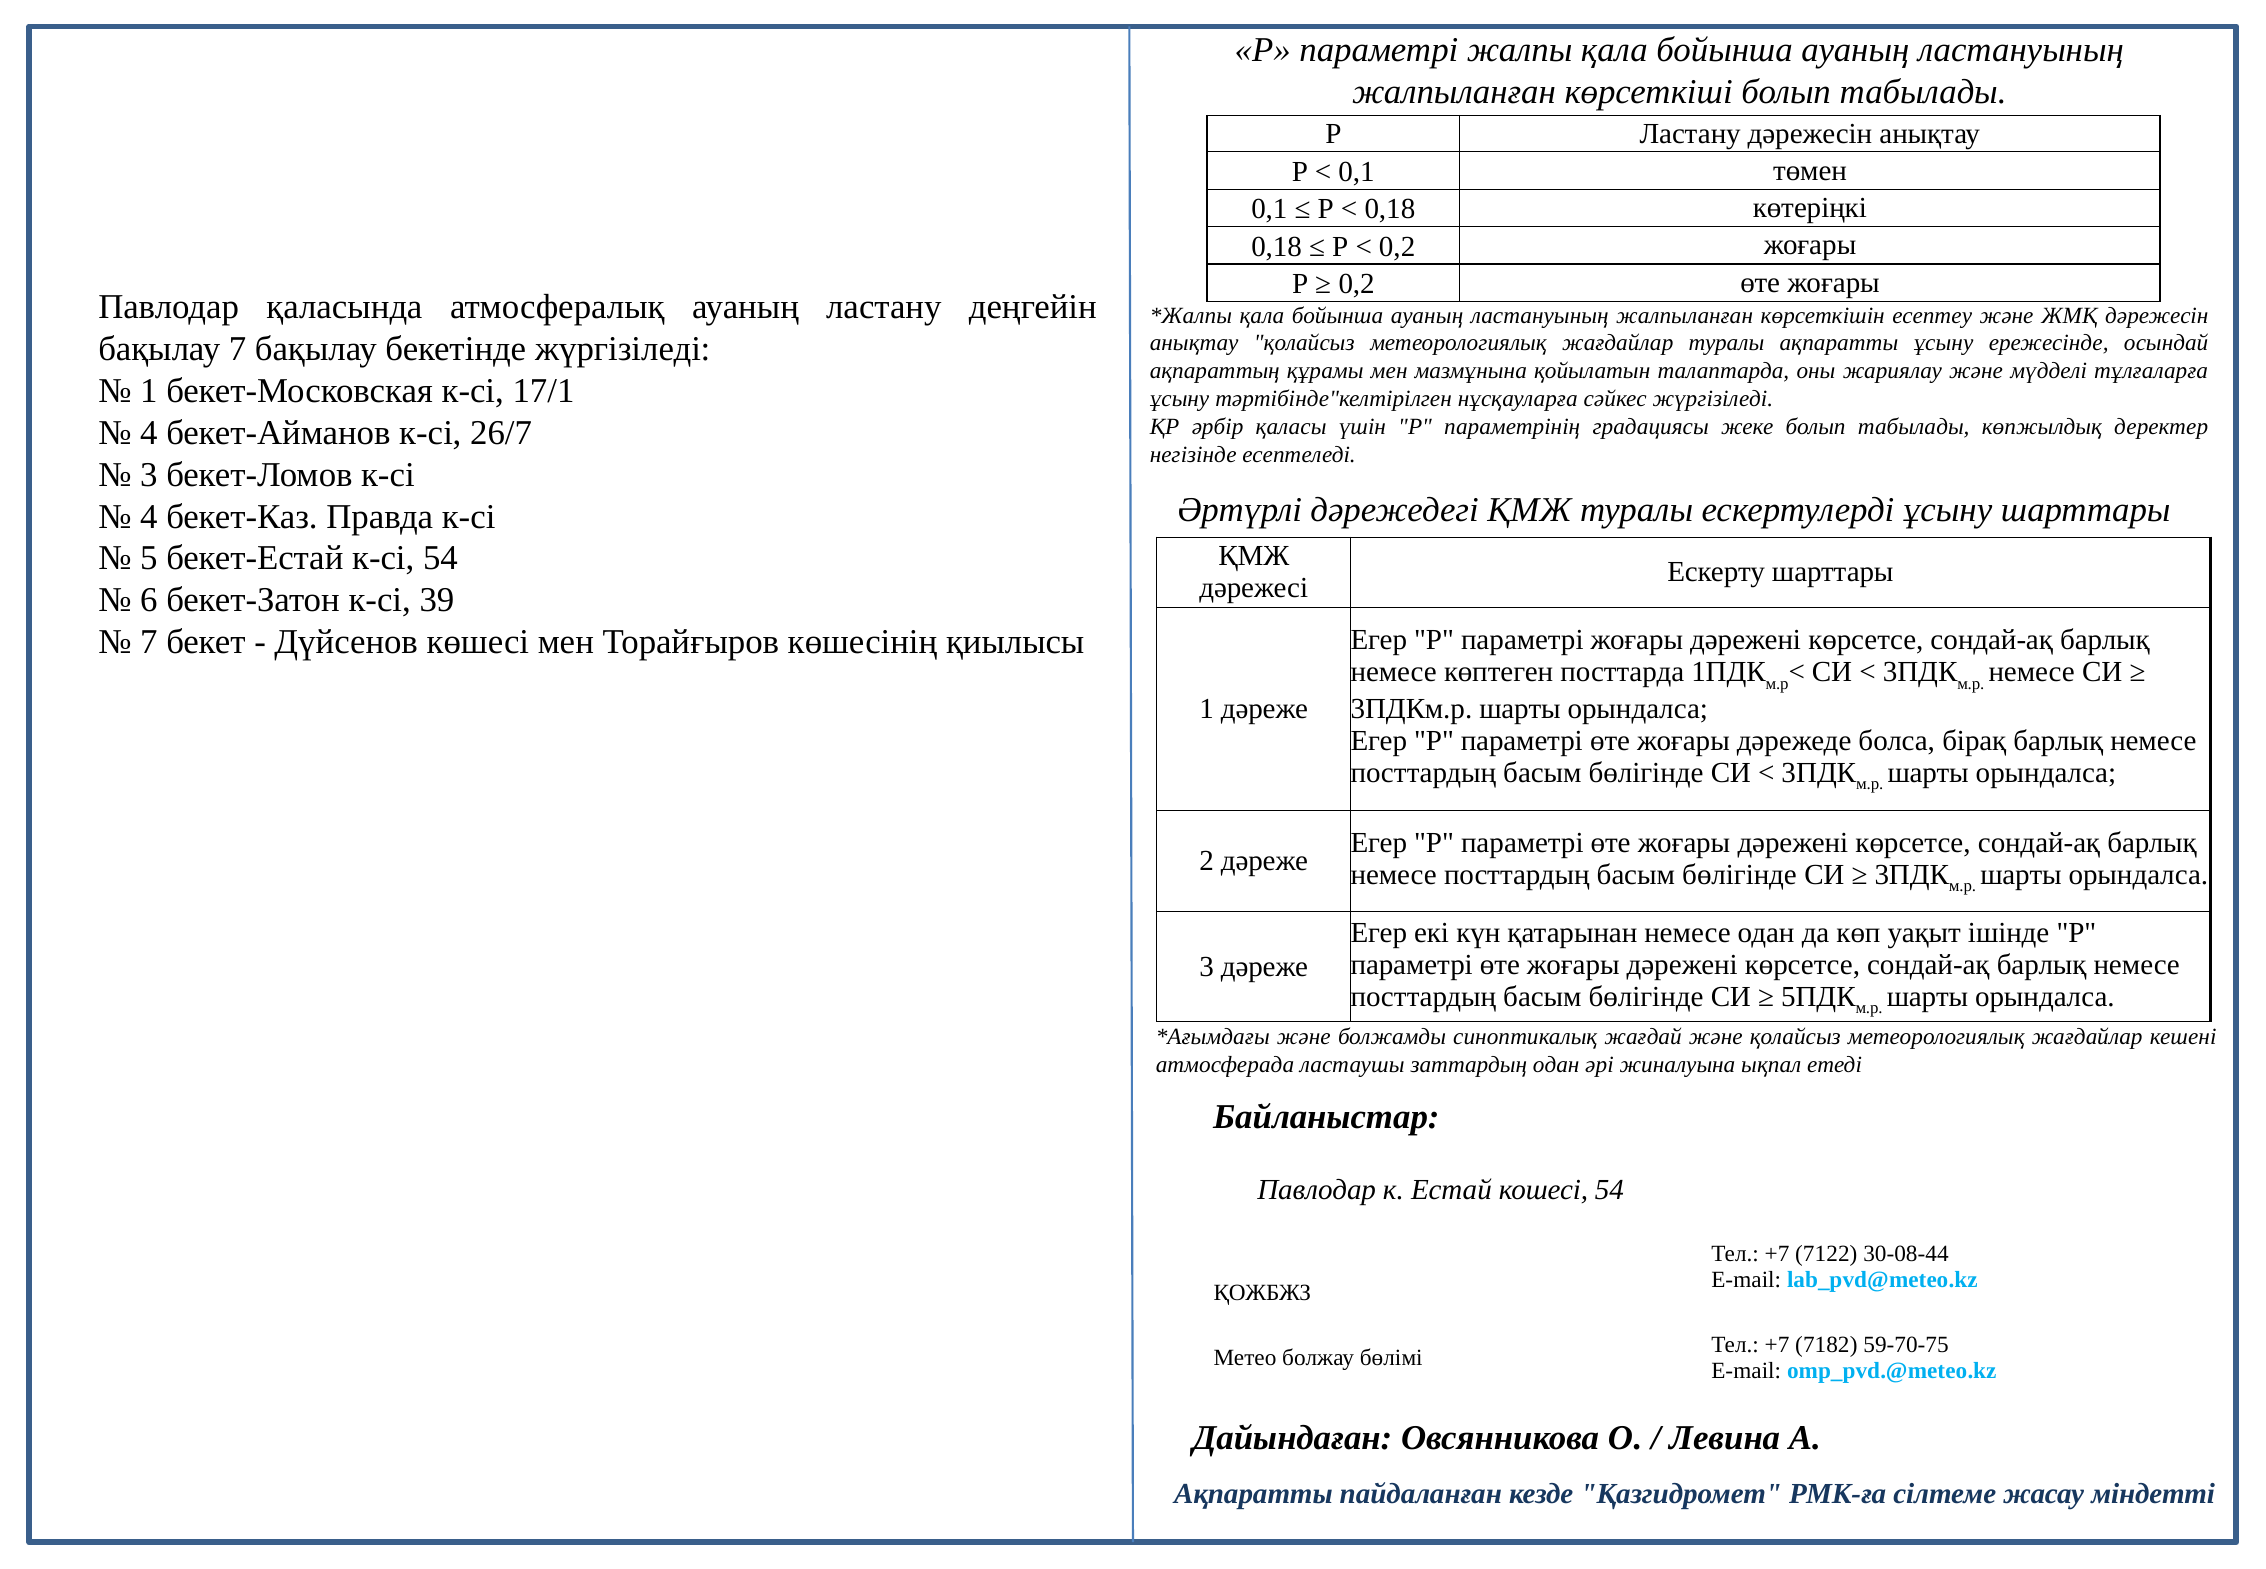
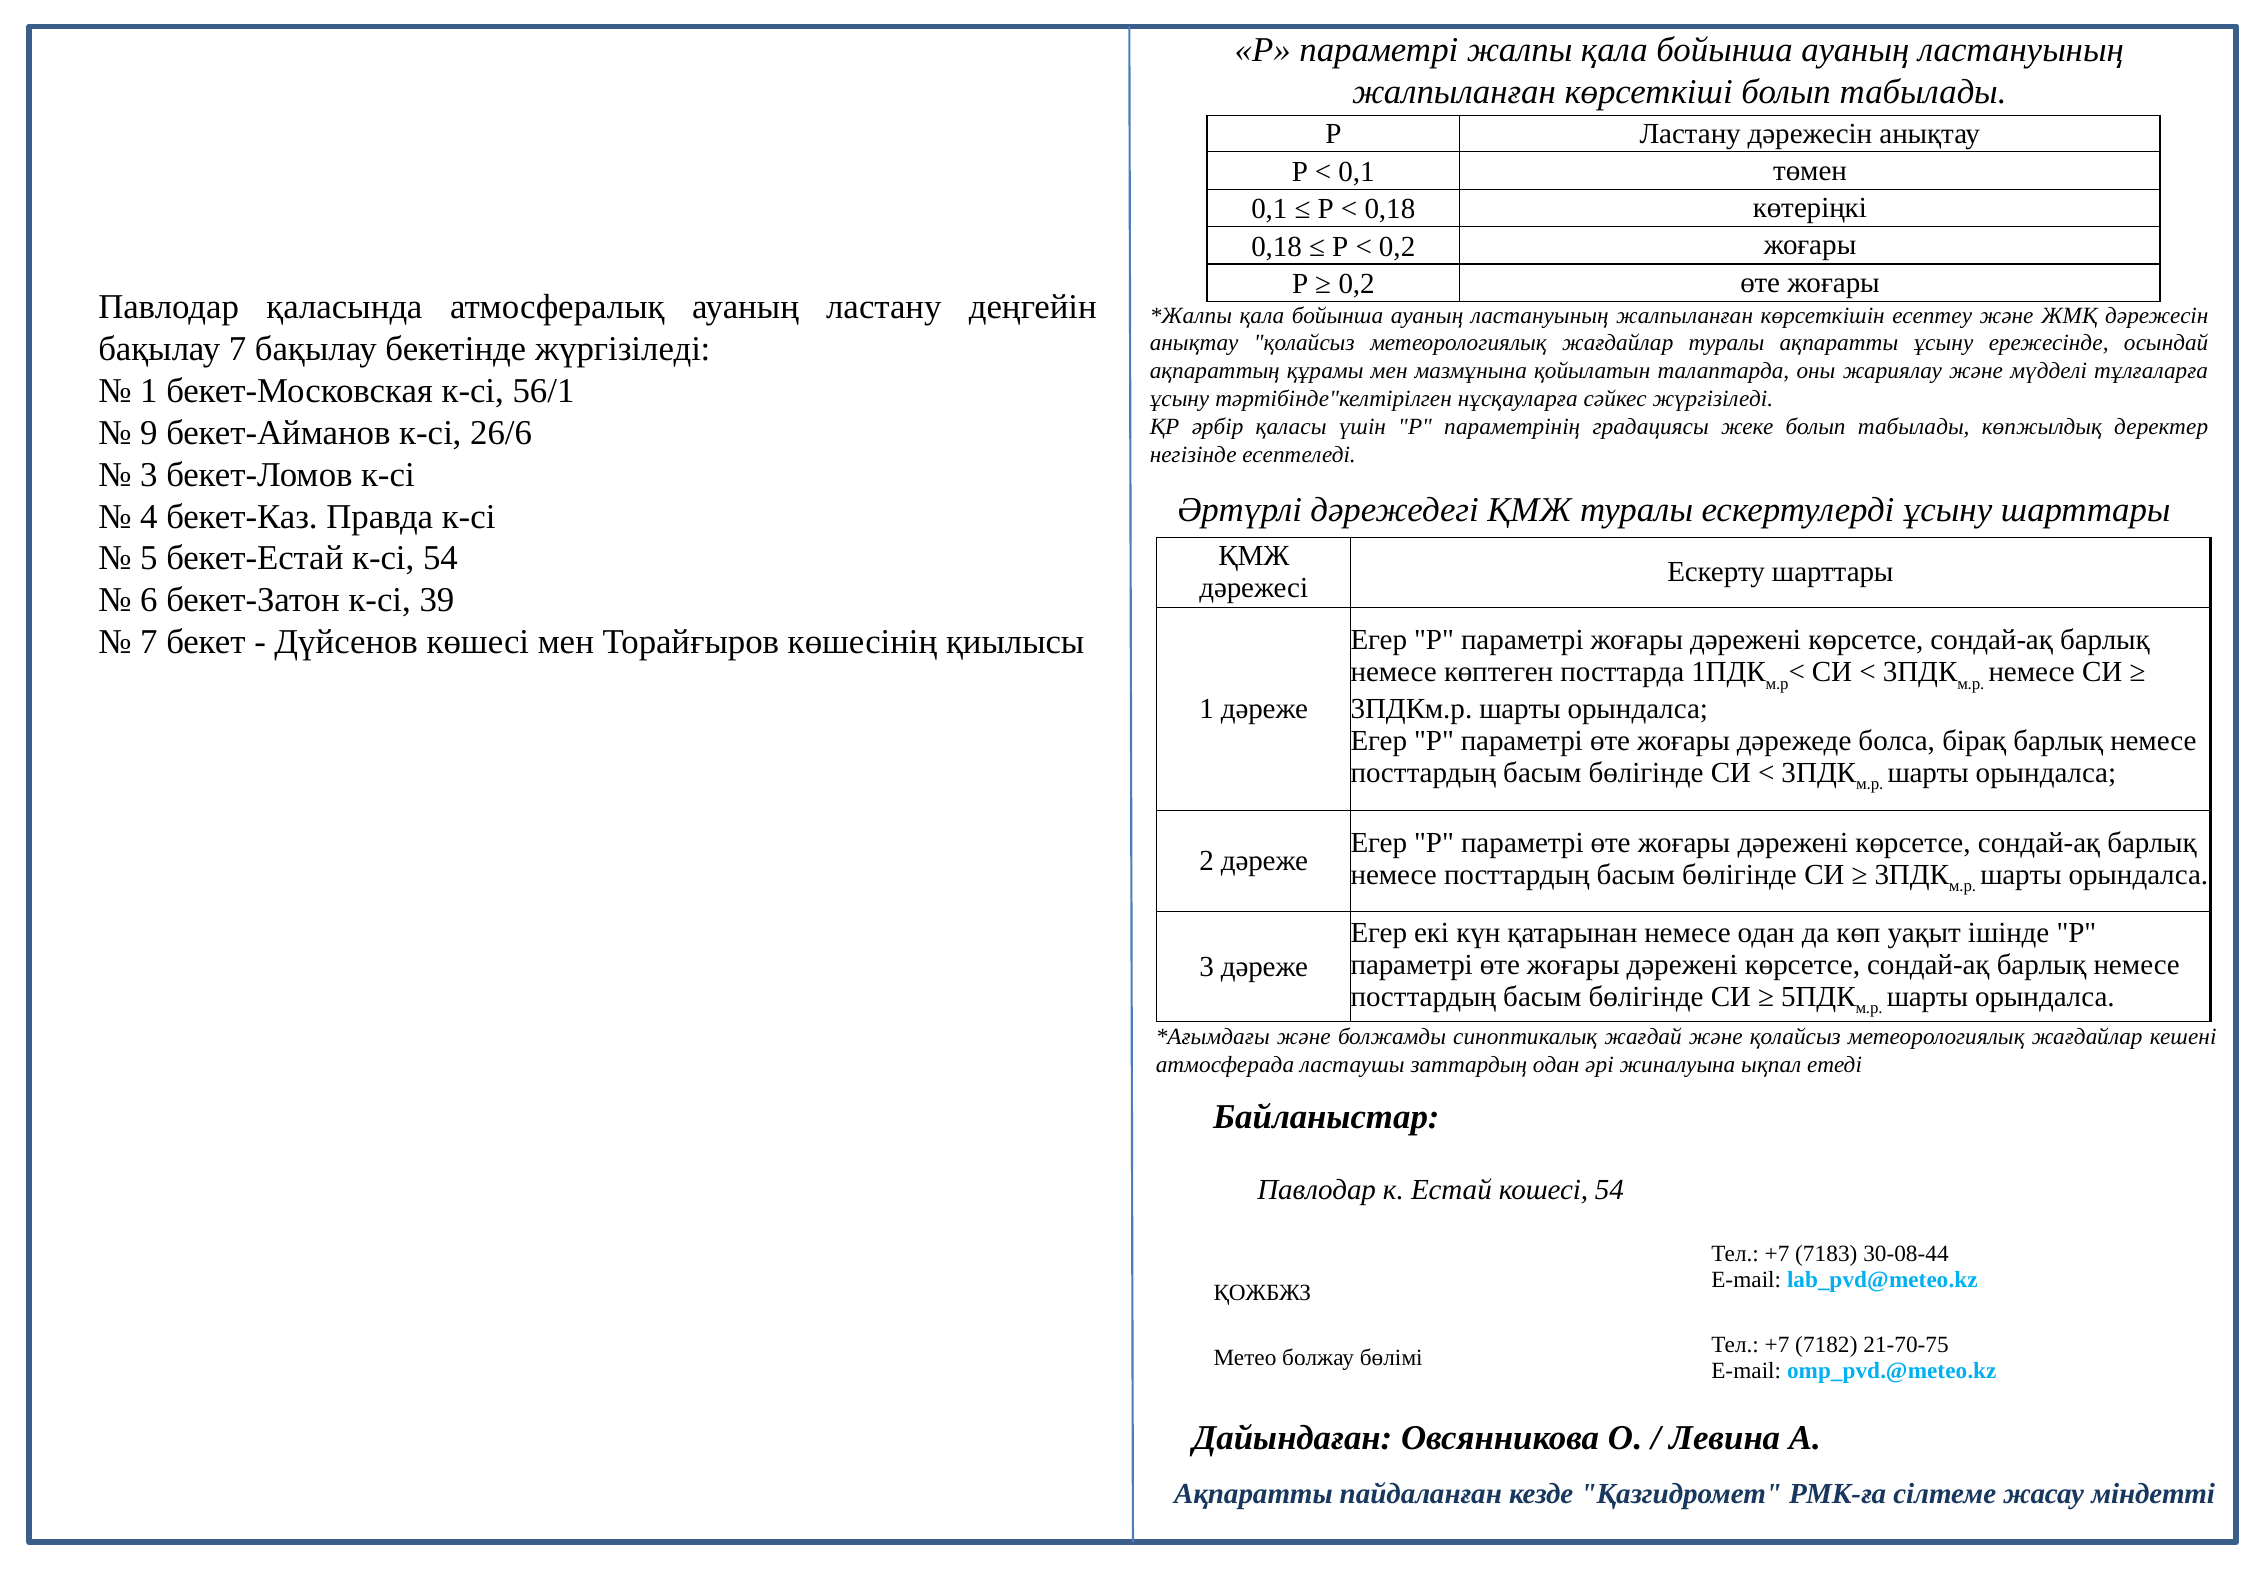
17/1: 17/1 -> 56/1
4 at (149, 433): 4 -> 9
26/7: 26/7 -> 26/6
7122: 7122 -> 7183
59-70-75: 59-70-75 -> 21-70-75
